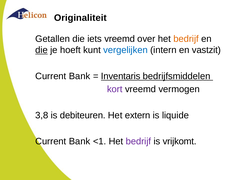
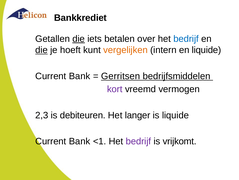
Originaliteit: Originaliteit -> Bankkrediet
die at (79, 39) underline: none -> present
iets vreemd: vreemd -> betalen
bedrijf at (186, 39) colour: orange -> blue
vergelijken colour: blue -> orange
en vastzit: vastzit -> liquide
Inventaris: Inventaris -> Gerritsen
3,8: 3,8 -> 2,3
extern: extern -> langer
